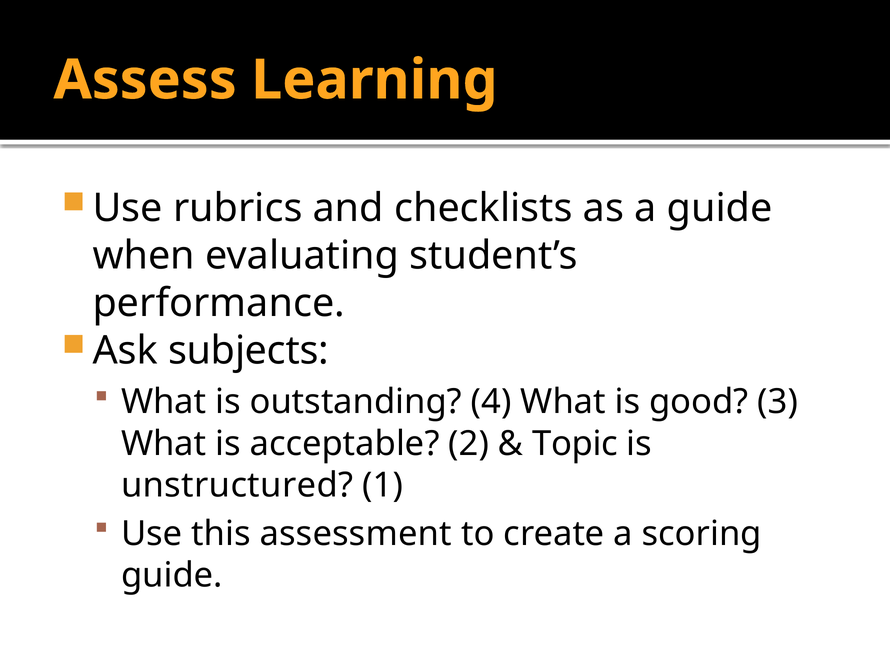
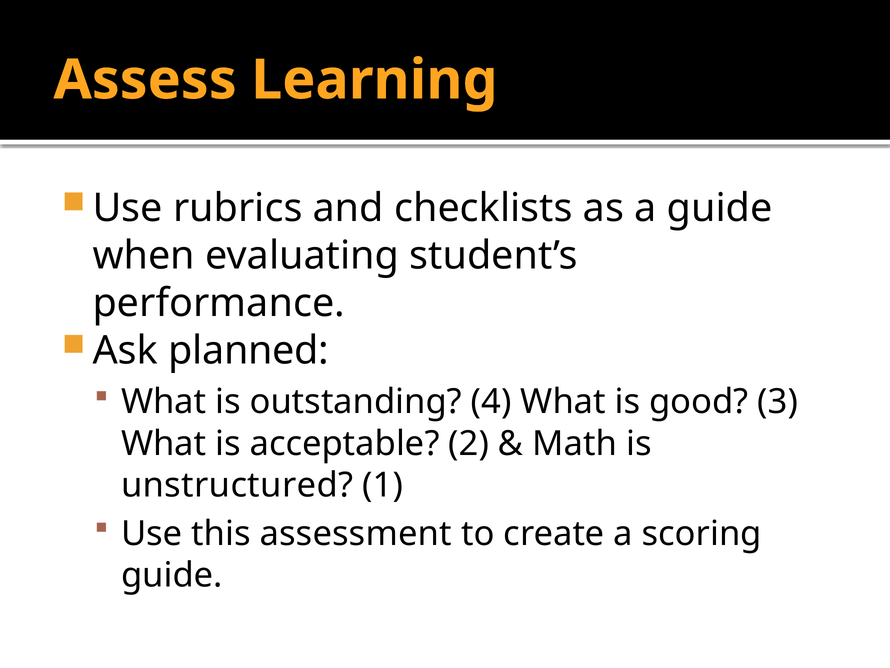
subjects: subjects -> planned
Topic: Topic -> Math
